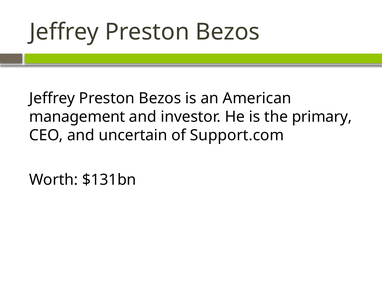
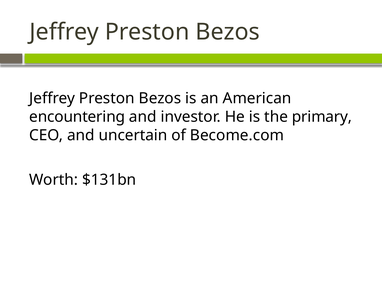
management: management -> encountering
Support.com: Support.com -> Become.com
